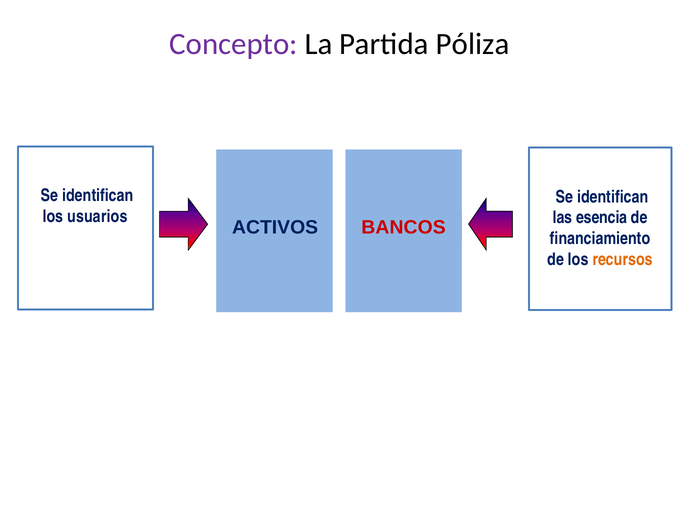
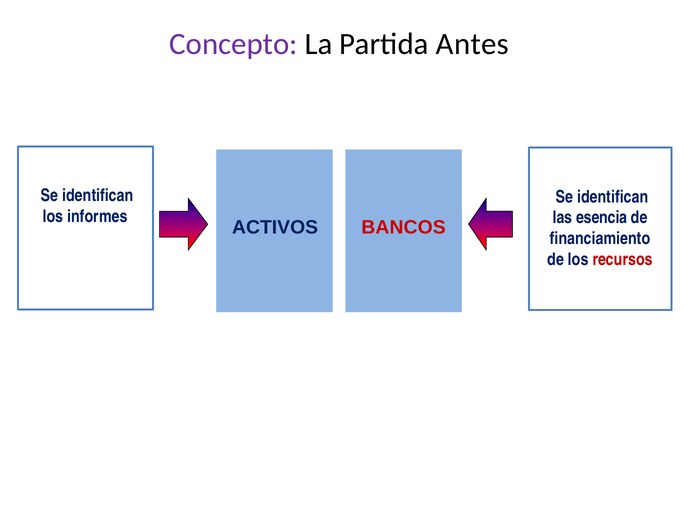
Póliza: Póliza -> Antes
usuarios: usuarios -> informes
recursos colour: orange -> red
